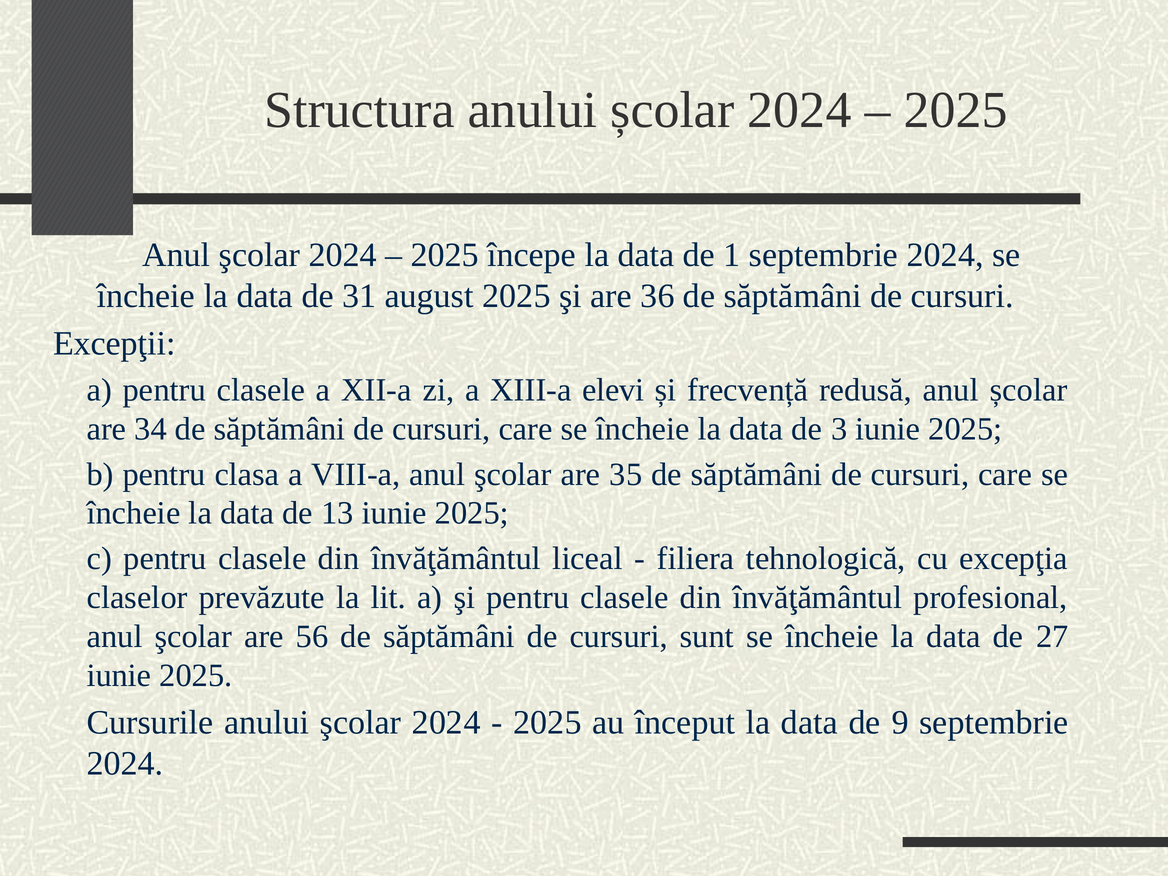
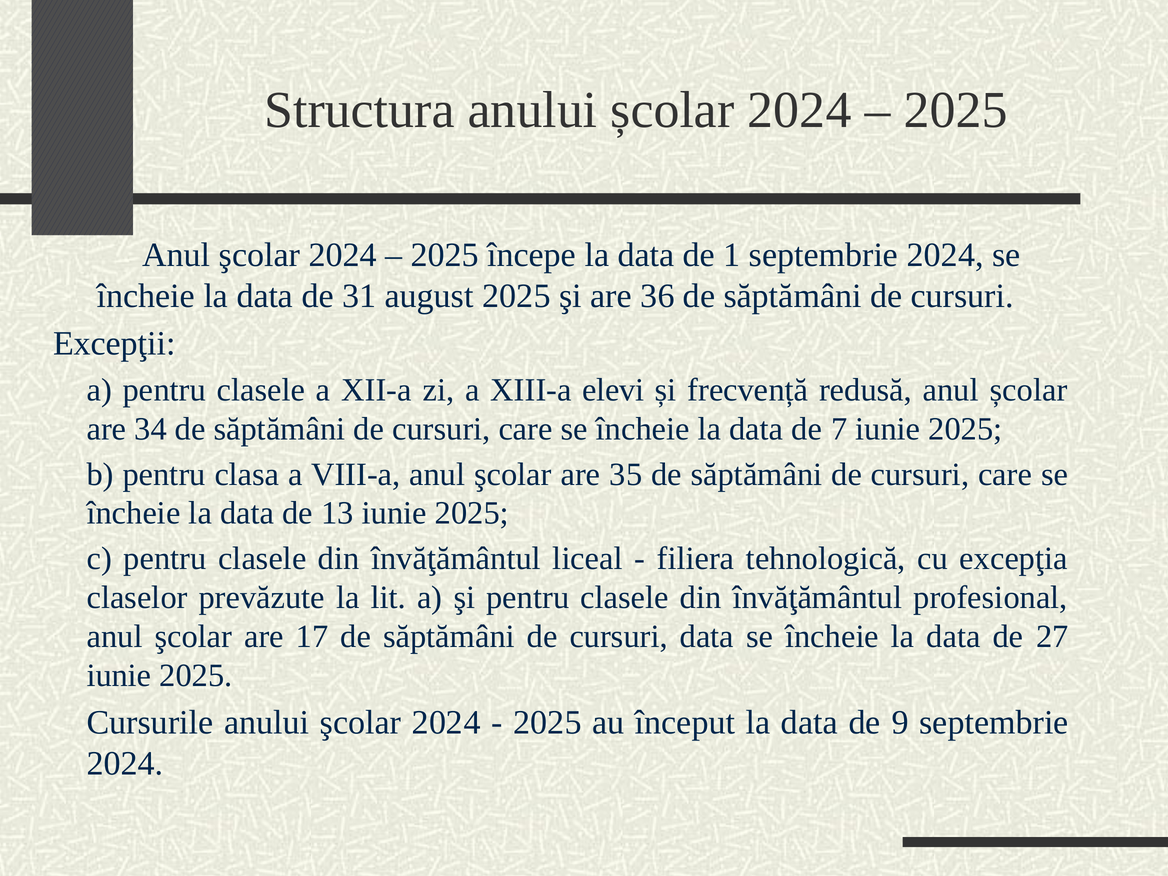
3: 3 -> 7
56: 56 -> 17
cursuri sunt: sunt -> data
